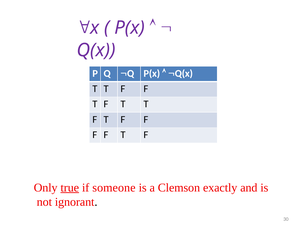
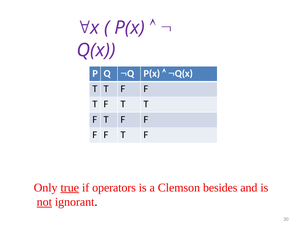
someone: someone -> operators
exactly: exactly -> besides
not underline: none -> present
